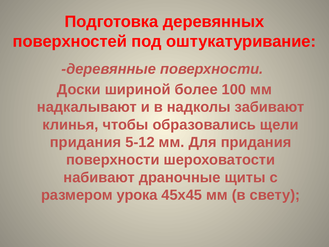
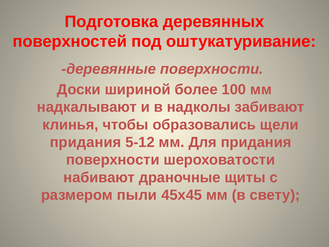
урока: урока -> пыли
